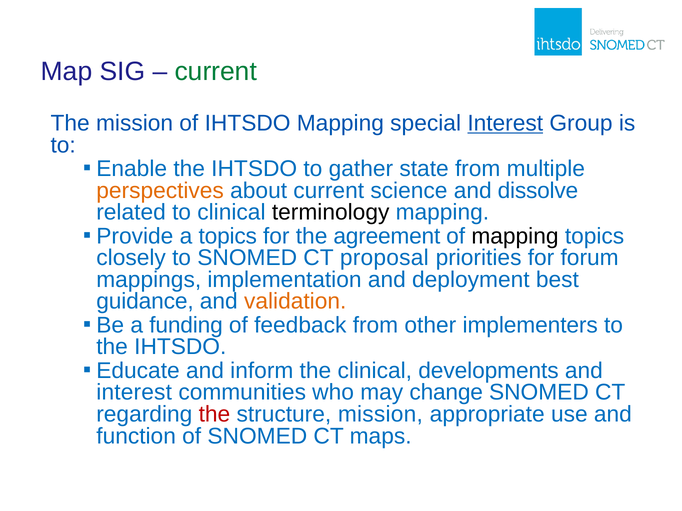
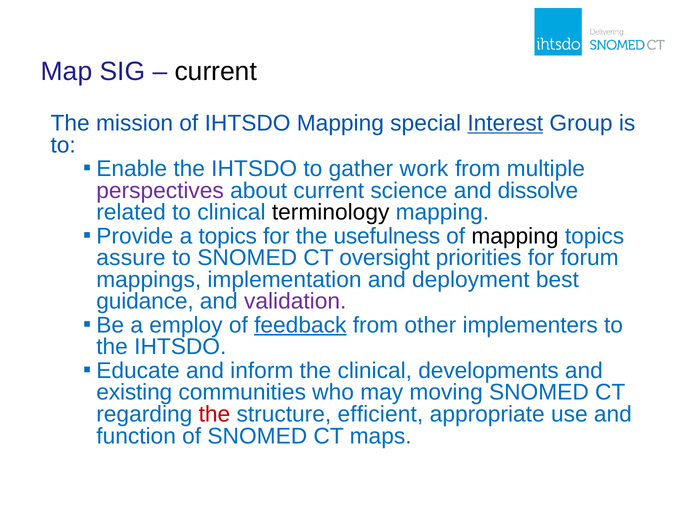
current at (216, 71) colour: green -> black
state: state -> work
perspectives colour: orange -> purple
agreement: agreement -> usefulness
closely: closely -> assure
proposal: proposal -> oversight
validation colour: orange -> purple
funding: funding -> employ
feedback underline: none -> present
interest at (134, 393): interest -> existing
change: change -> moving
structure mission: mission -> efficient
